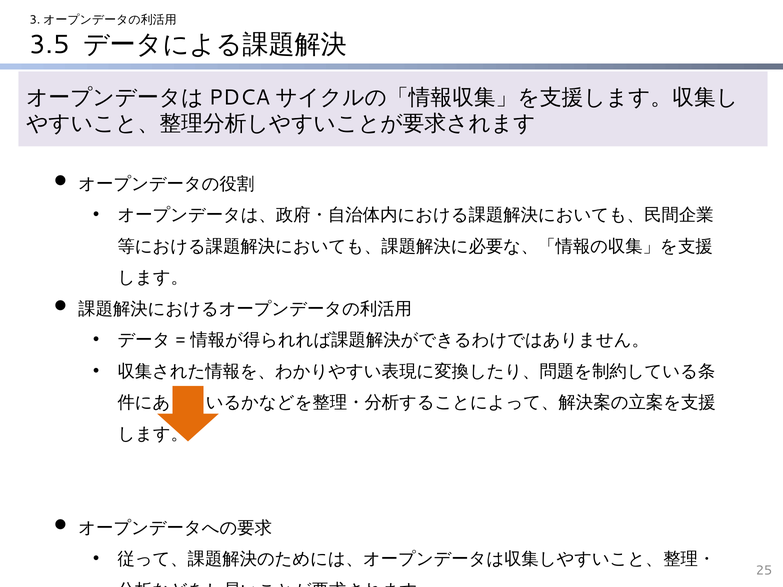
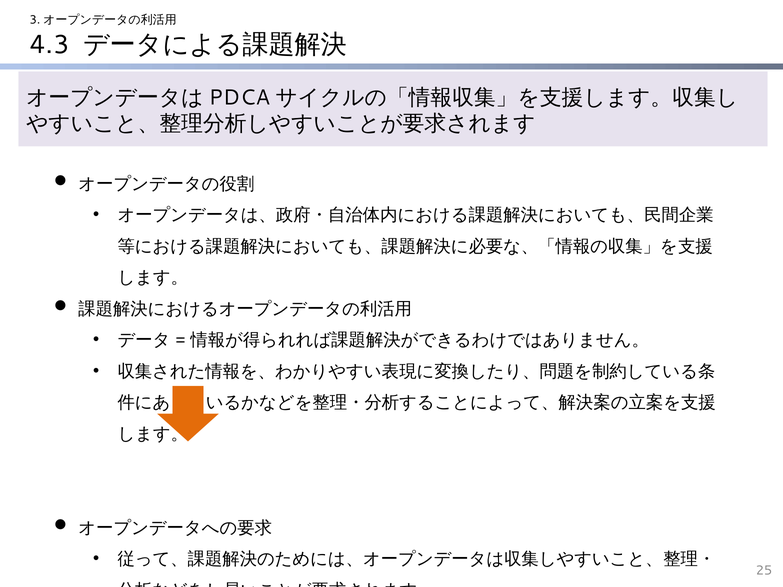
3.5: 3.5 -> 4.3
